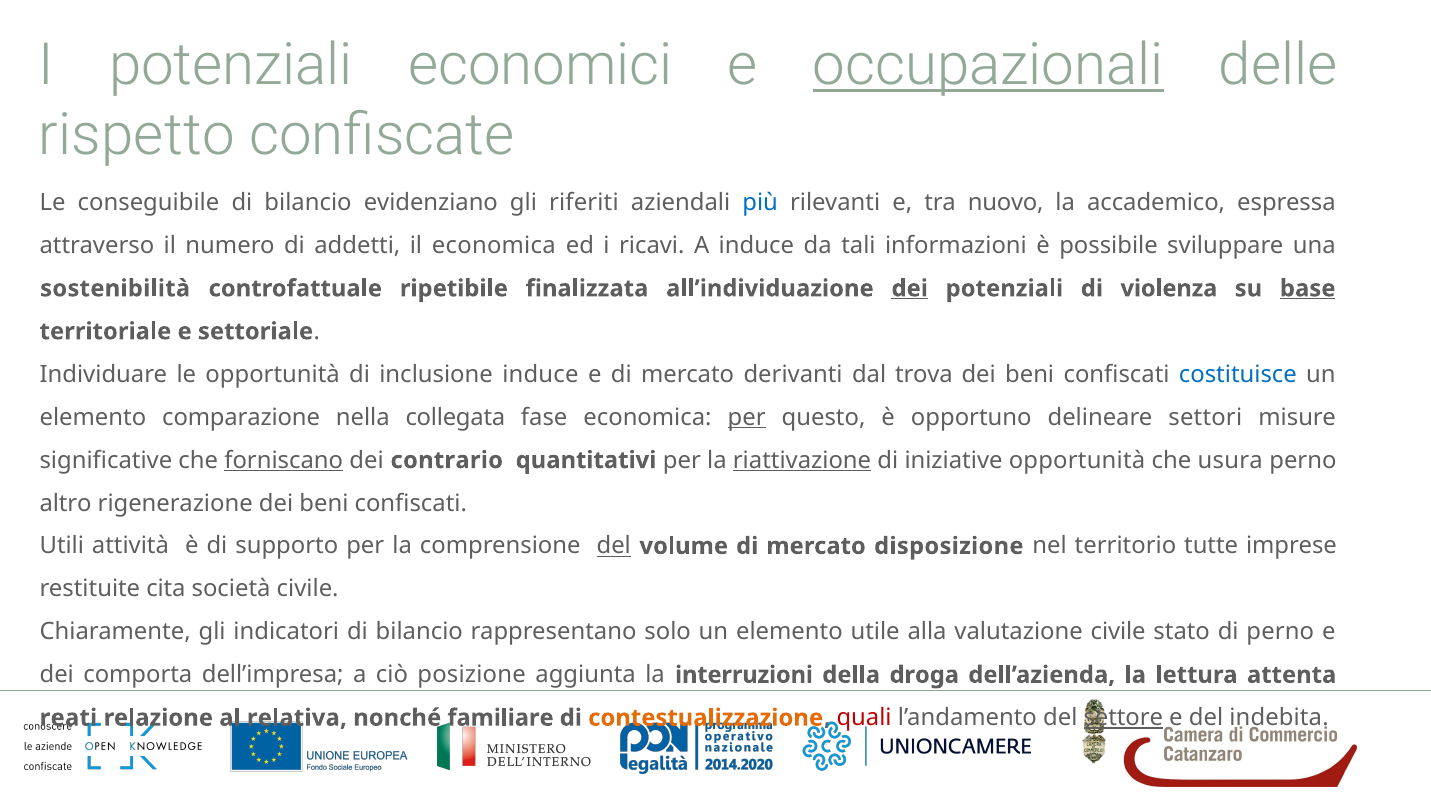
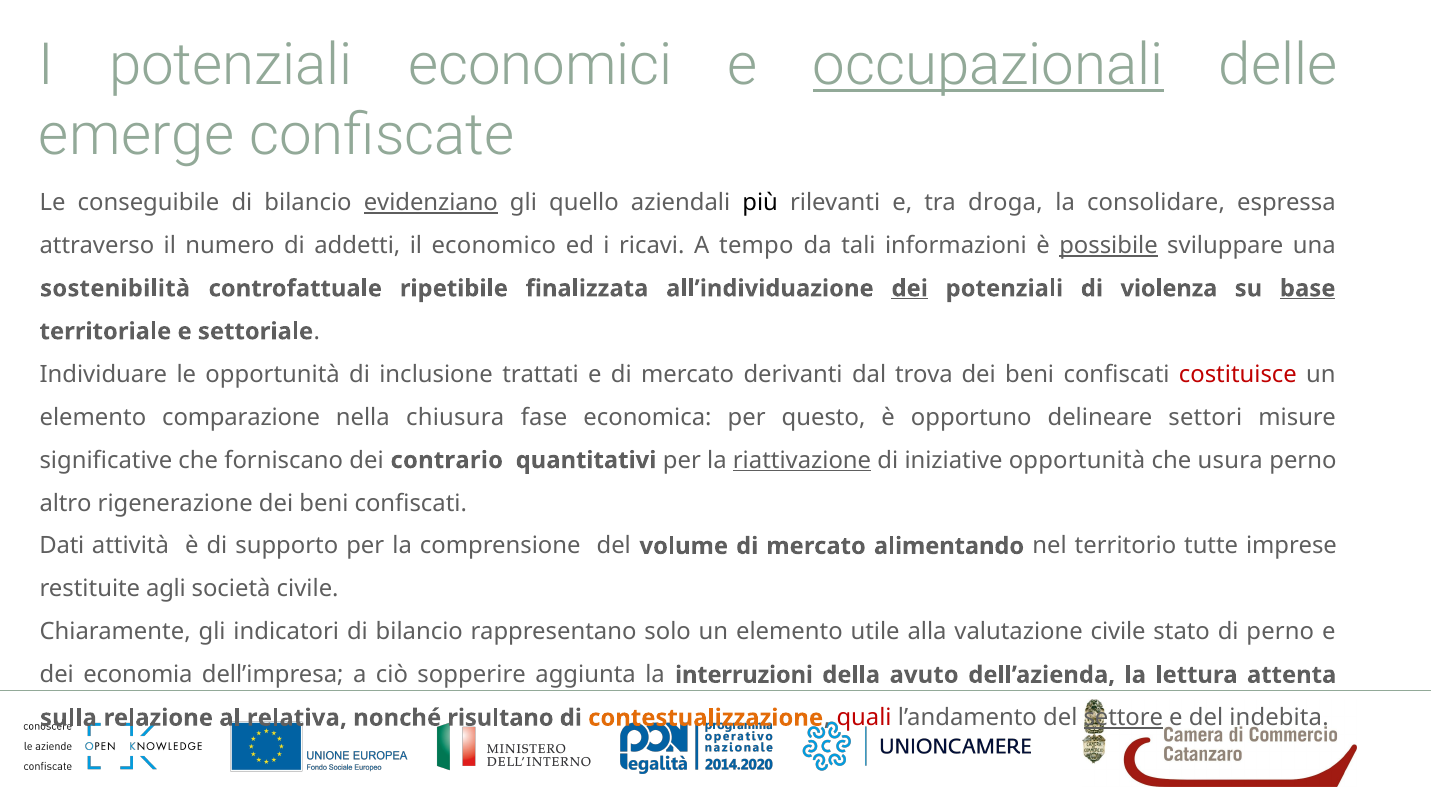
rispetto: rispetto -> emerge
evidenziano underline: none -> present
riferiti: riferiti -> quello
più colour: blue -> black
nuovo: nuovo -> droga
accademico: accademico -> consolidare
il economica: economica -> economico
A induce: induce -> tempo
possibile underline: none -> present
inclusione induce: induce -> trattati
costituisce colour: blue -> red
collegata: collegata -> chiusura
per at (747, 417) underline: present -> none
forniscano underline: present -> none
Utili: Utili -> Dati
del at (614, 546) underline: present -> none
disposizione: disposizione -> alimentando
cita: cita -> agli
comporta: comporta -> economia
posizione: posizione -> sopperire
droga: droga -> avuto
reati: reati -> sulla
familiare: familiare -> risultano
